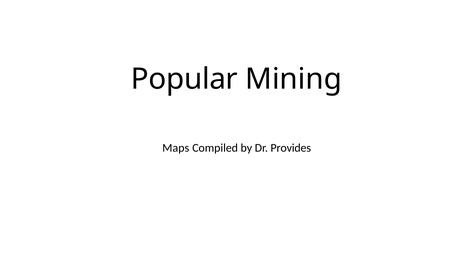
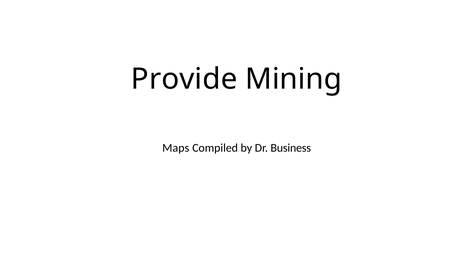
Popular: Popular -> Provide
Provides: Provides -> Business
